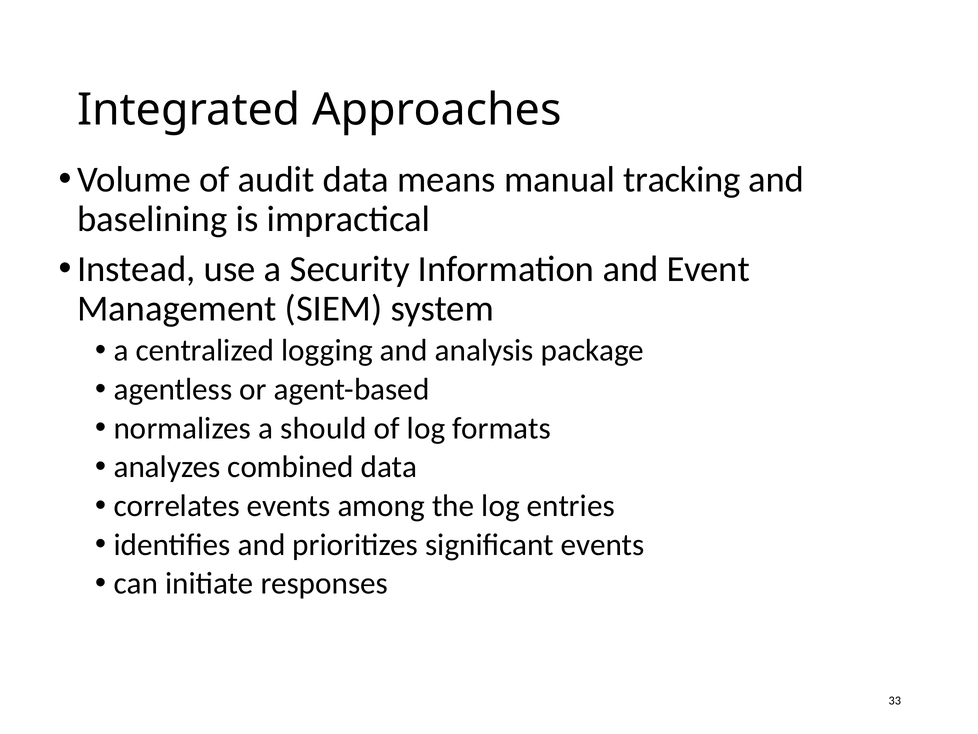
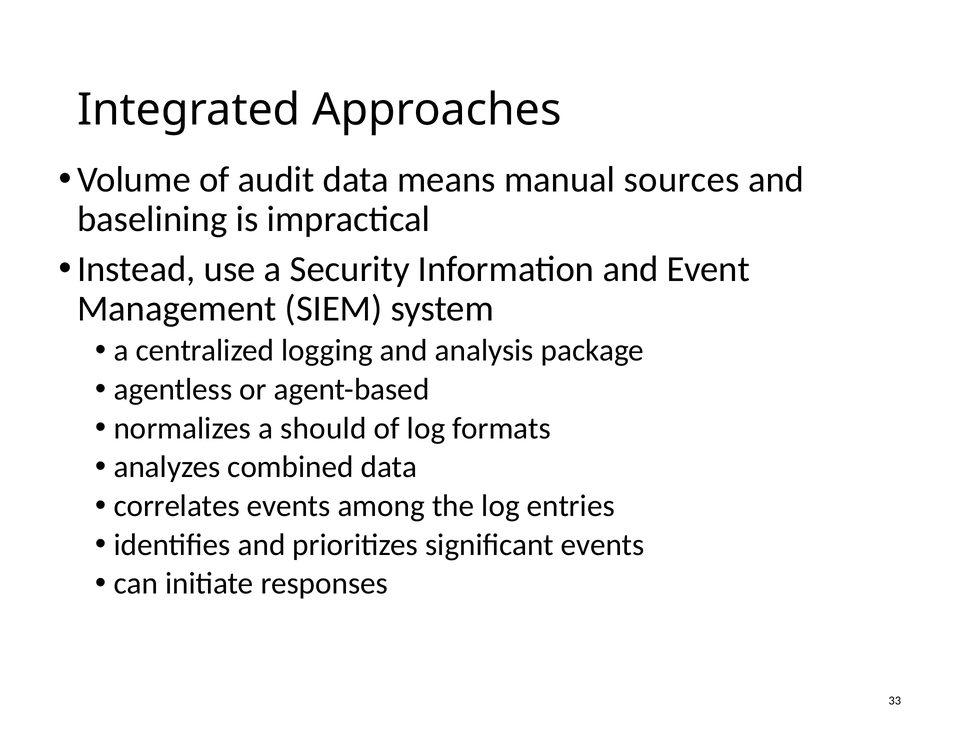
tracking: tracking -> sources
